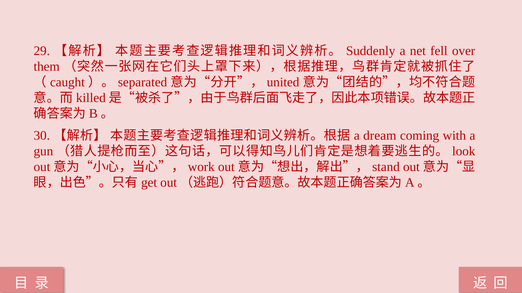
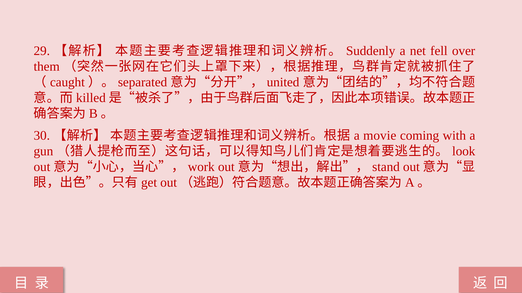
dream: dream -> movie
